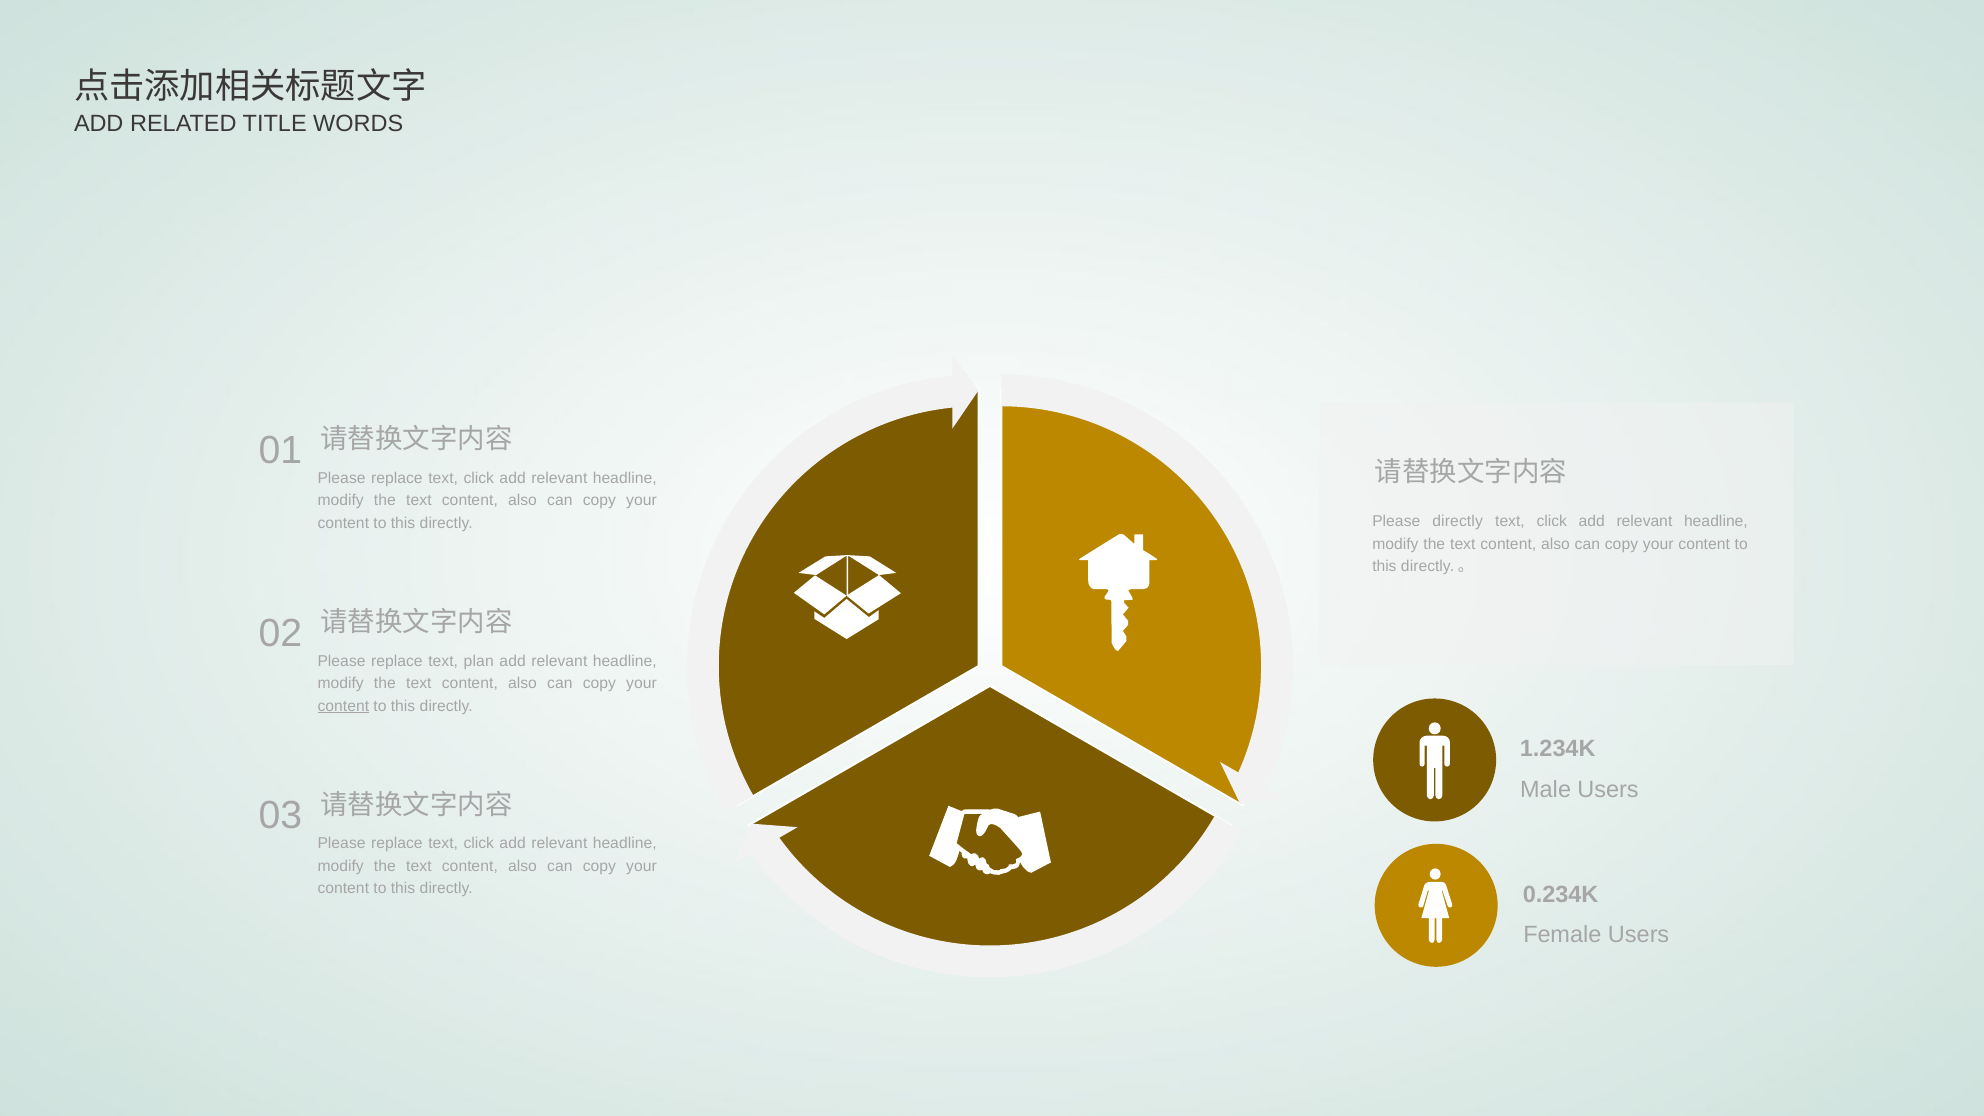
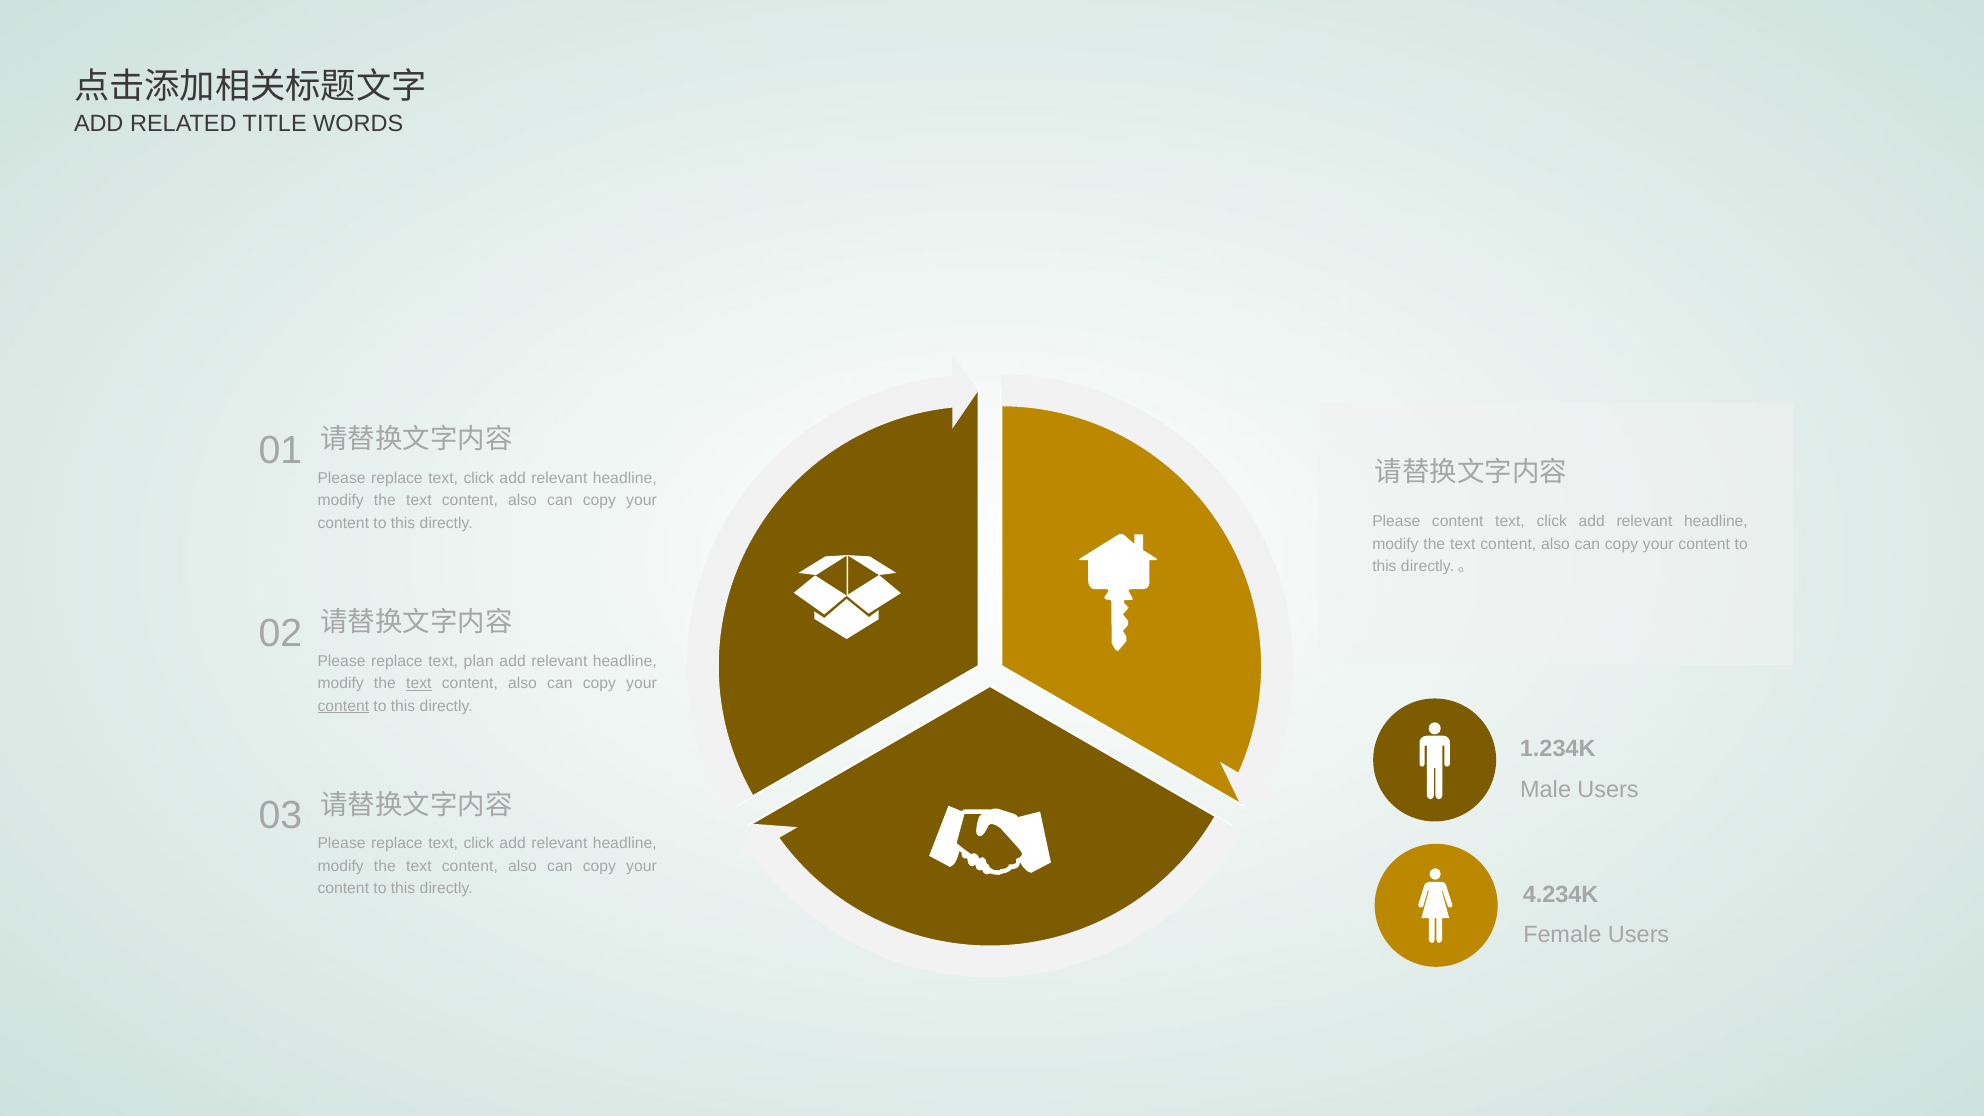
Please directly: directly -> content
text at (419, 683) underline: none -> present
0.234K: 0.234K -> 4.234K
